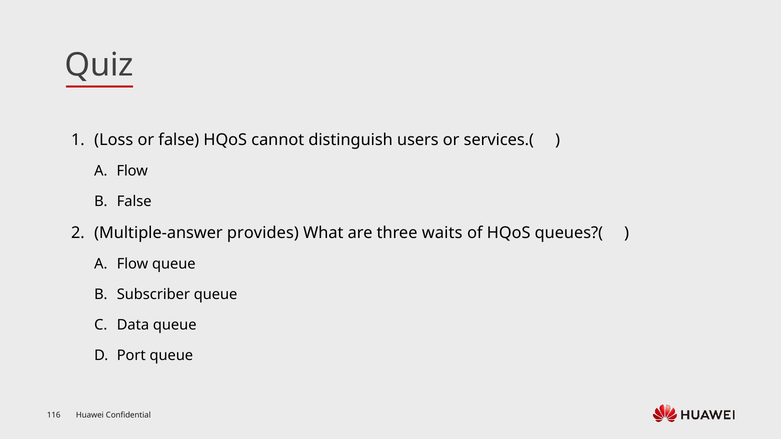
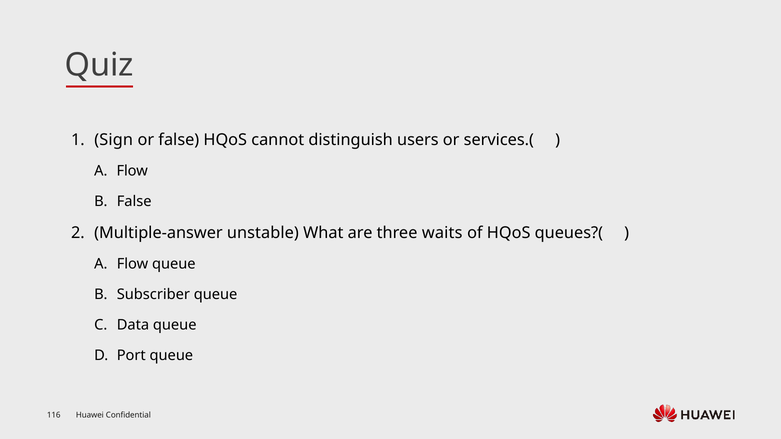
Loss: Loss -> Sign
provides: provides -> unstable
